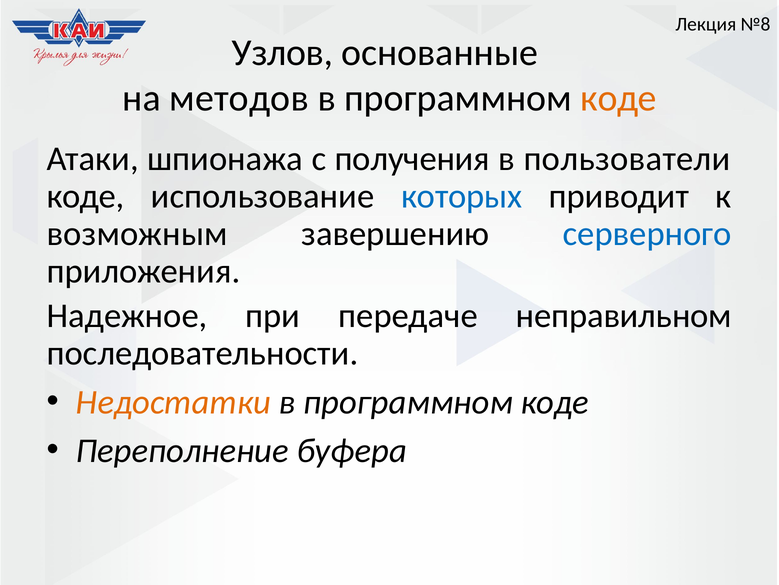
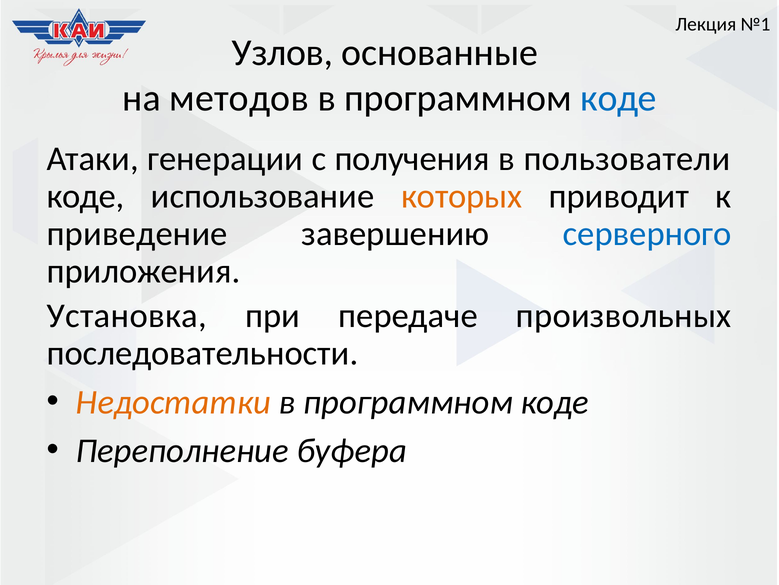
№8: №8 -> №1
коде at (619, 98) colour: orange -> blue
шпионажа: шпионажа -> генерации
которых colour: blue -> orange
возможным: возможным -> приведение
Надежное: Надежное -> Установка
неправильном: неправильном -> произвольных
